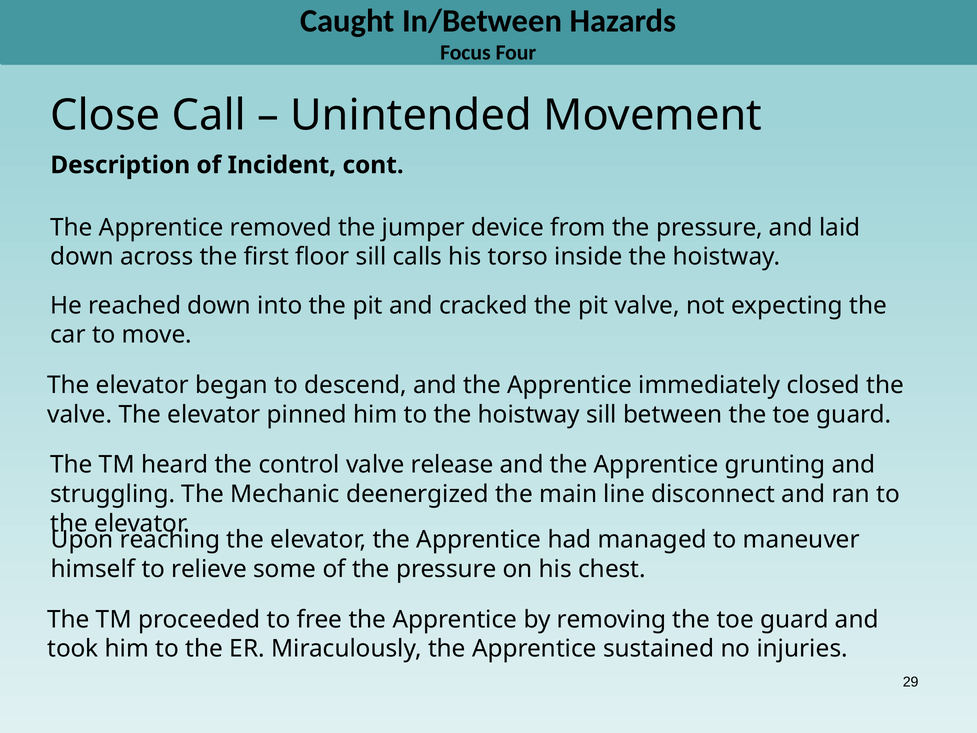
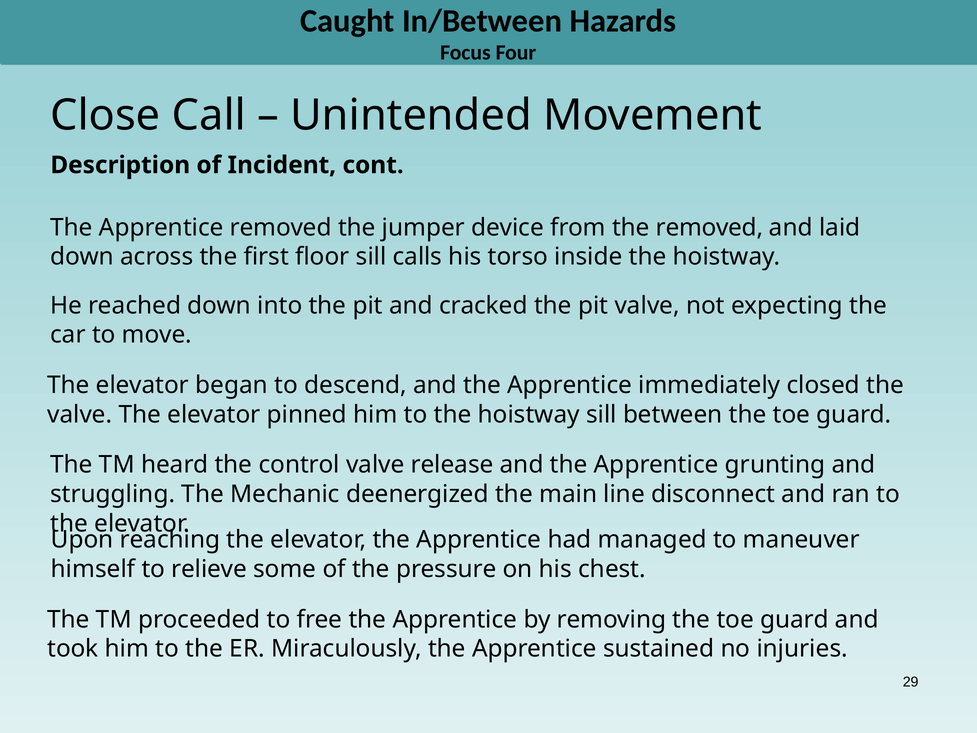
from the pressure: pressure -> removed
